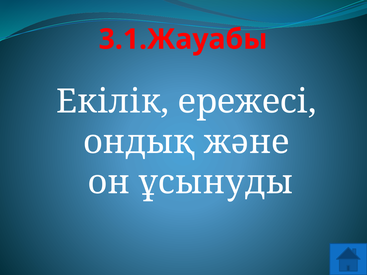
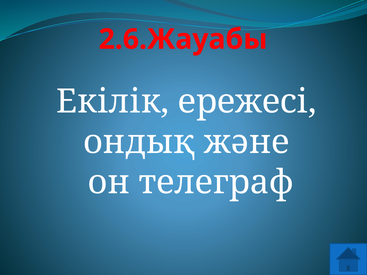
3.1.Жауабы: 3.1.Жауабы -> 2.6.Жауабы
ұсынуды: ұсынуды -> телеграф
